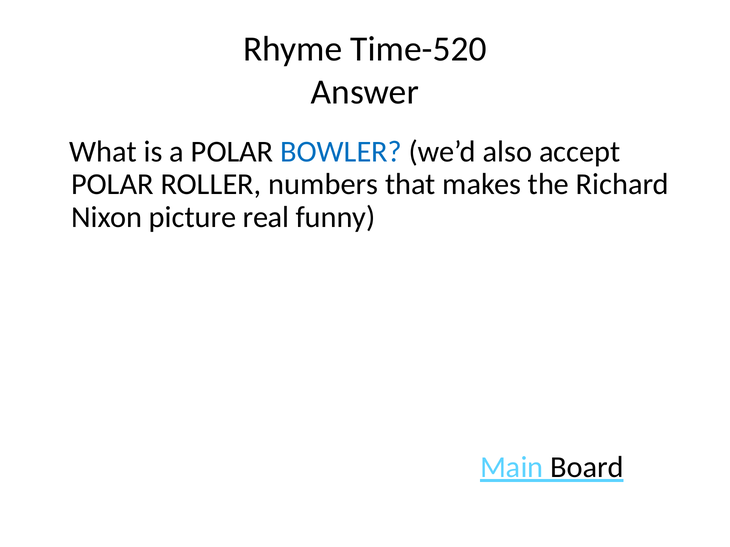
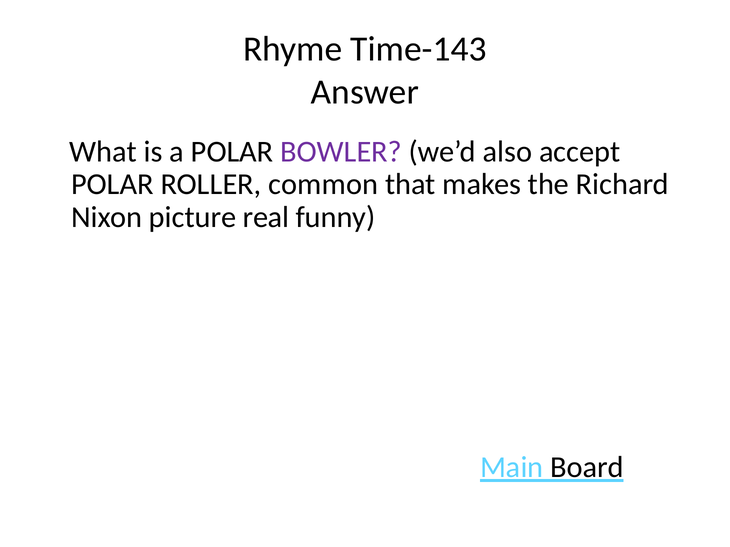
Time-520: Time-520 -> Time-143
BOWLER colour: blue -> purple
numbers: numbers -> common
